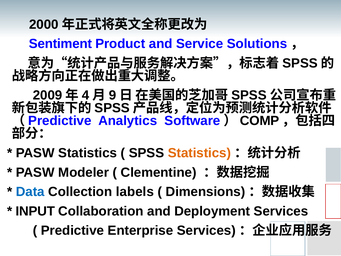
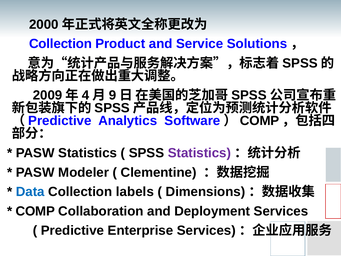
Sentiment at (60, 44): Sentiment -> Collection
Statistics at (199, 153) colour: orange -> purple
INPUT at (35, 211): INPUT -> COMP
